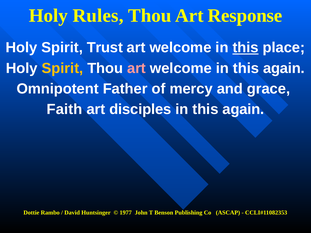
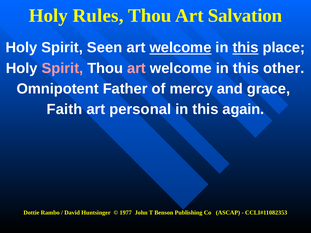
Response: Response -> Salvation
Trust: Trust -> Seen
welcome at (180, 48) underline: none -> present
Spirit at (62, 68) colour: yellow -> pink
welcome in this again: again -> other
disciples: disciples -> personal
